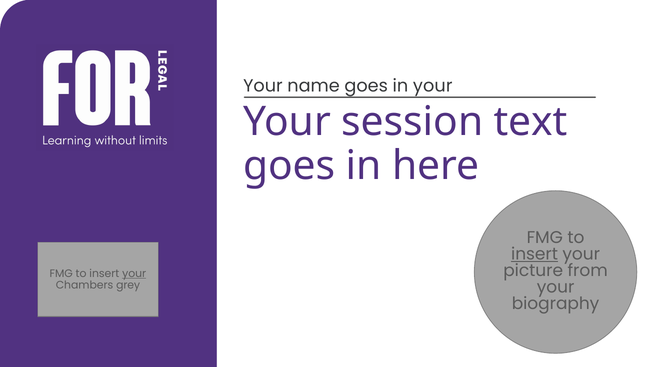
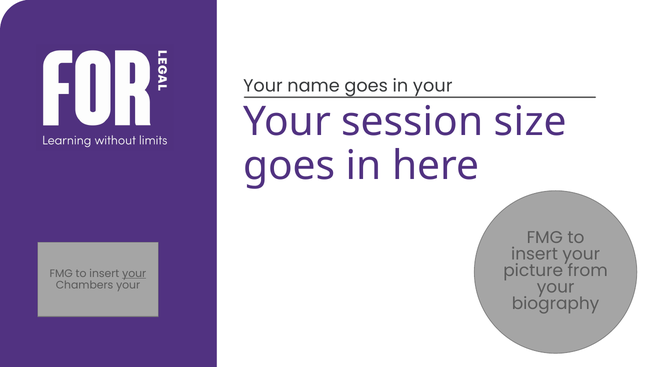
text: text -> size
insert at (535, 254) underline: present -> none
Chambers grey: grey -> your
